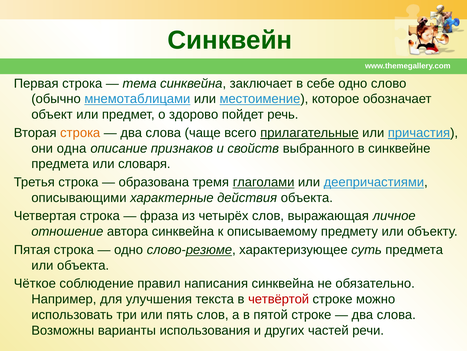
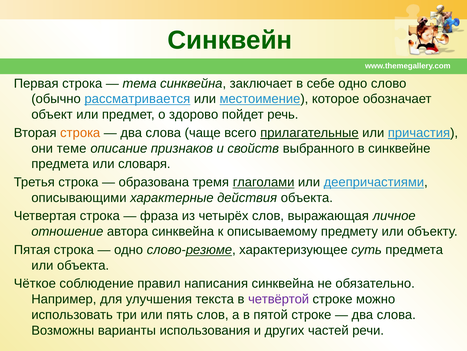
мнемотаблицами: мнемотаблицами -> рассматривается
одна: одна -> теме
четвёртой colour: red -> purple
